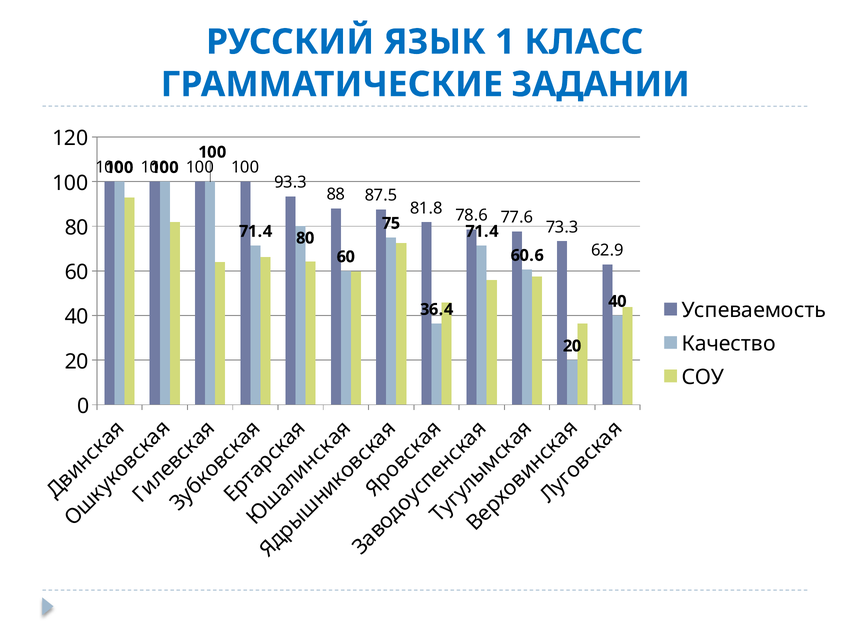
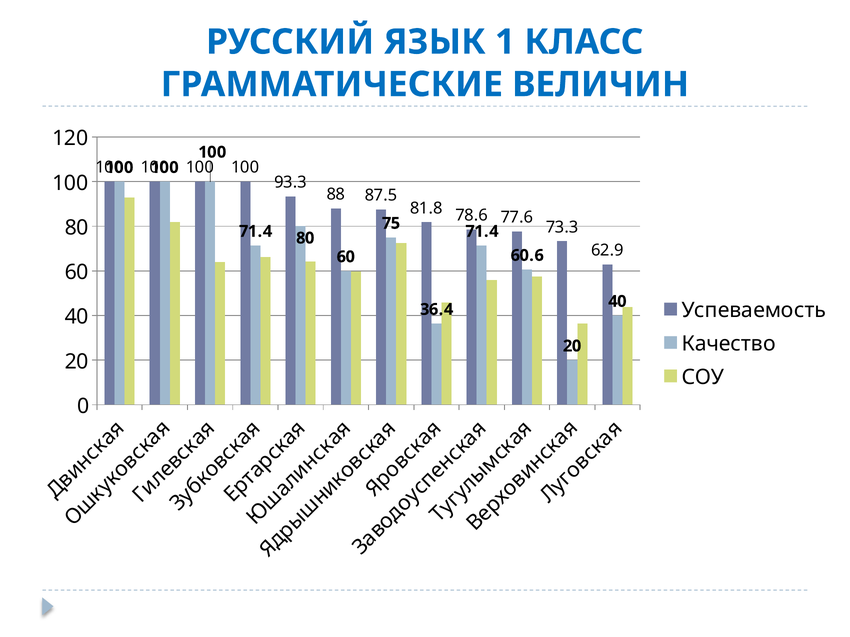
ЗАДАНИИ: ЗАДАНИИ -> ВЕЛИЧИН
